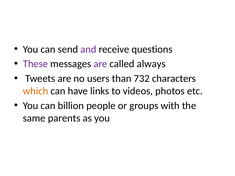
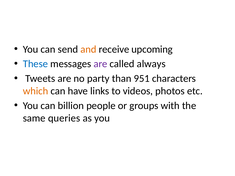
and colour: purple -> orange
questions: questions -> upcoming
These colour: purple -> blue
users: users -> party
732: 732 -> 951
parents: parents -> queries
